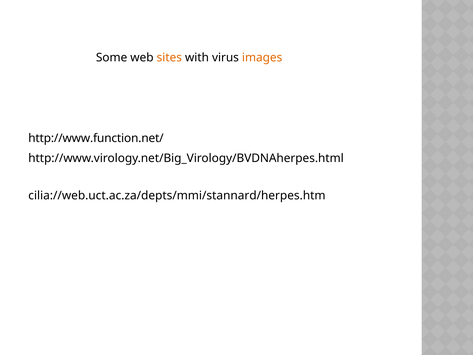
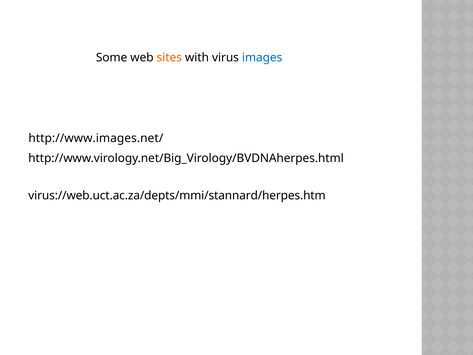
images colour: orange -> blue
http://www.function.net/: http://www.function.net/ -> http://www.images.net/
cilia://web.uct.ac.za/depts/mmi/stannard/herpes.htm: cilia://web.uct.ac.za/depts/mmi/stannard/herpes.htm -> virus://web.uct.ac.za/depts/mmi/stannard/herpes.htm
